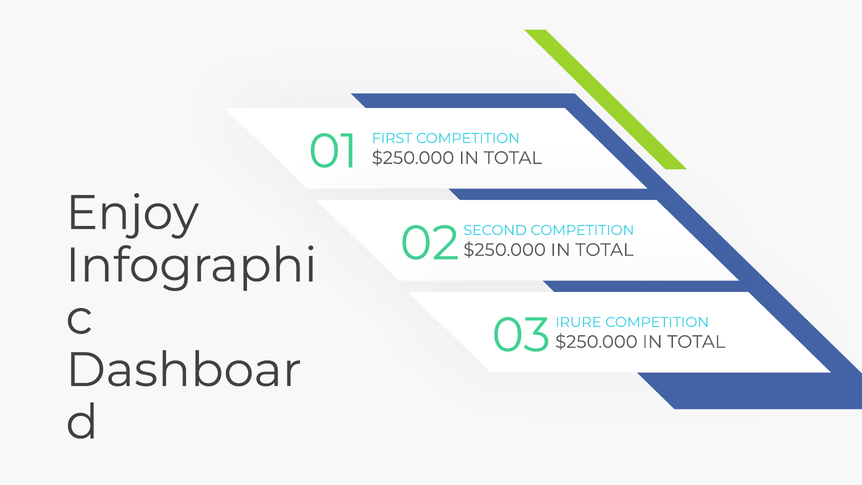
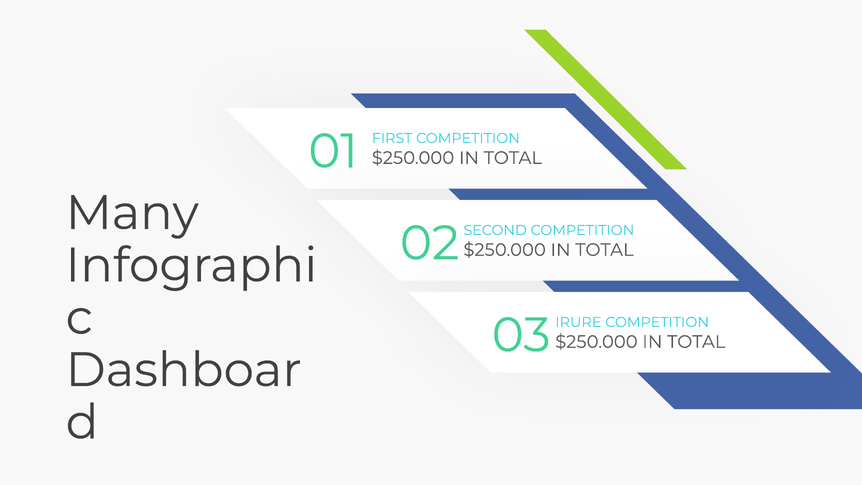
Enjoy: Enjoy -> Many
